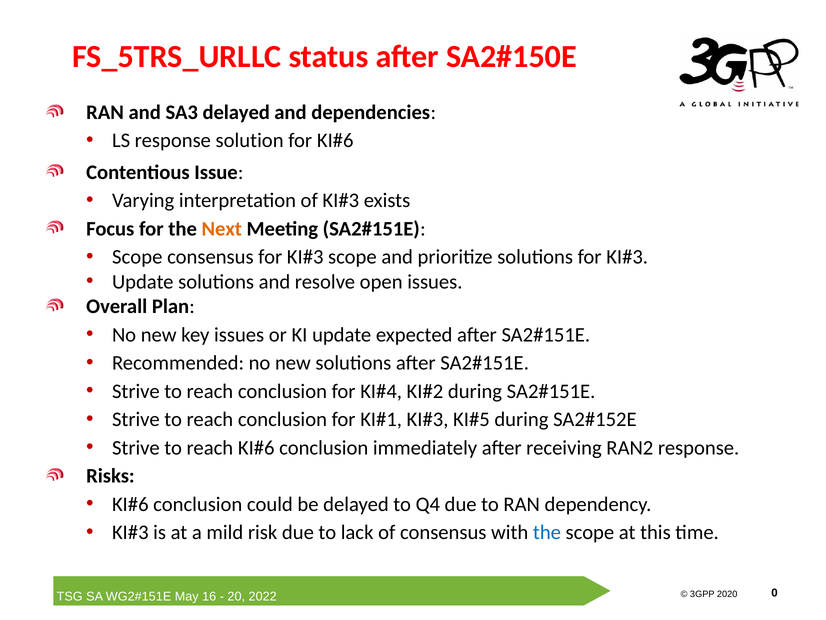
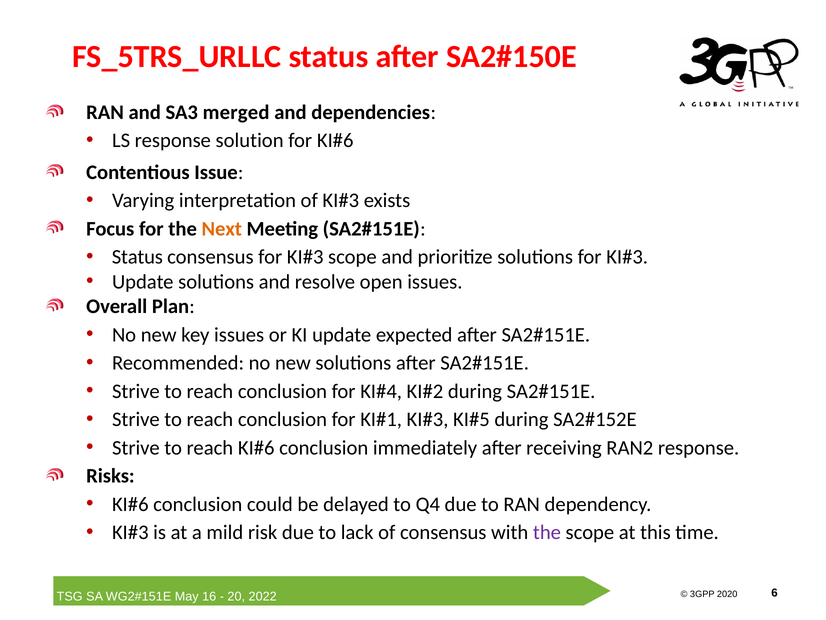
SA3 delayed: delayed -> merged
Scope at (137, 257): Scope -> Status
the at (547, 532) colour: blue -> purple
0: 0 -> 6
